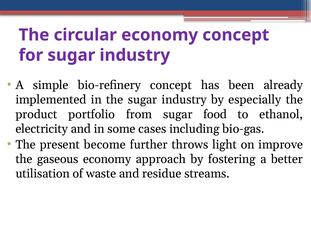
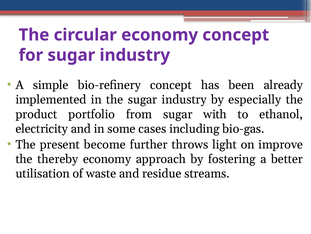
food: food -> with
gaseous: gaseous -> thereby
